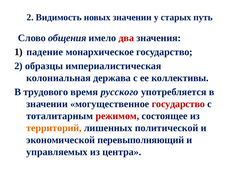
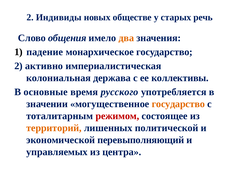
Видимость: Видимость -> Индивиды
новых значении: значении -> обществе
путь: путь -> речь
два colour: red -> orange
образцы: образцы -> активно
трудового: трудового -> основные
государство at (178, 103) colour: red -> orange
